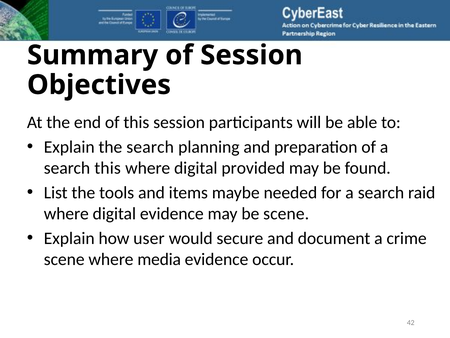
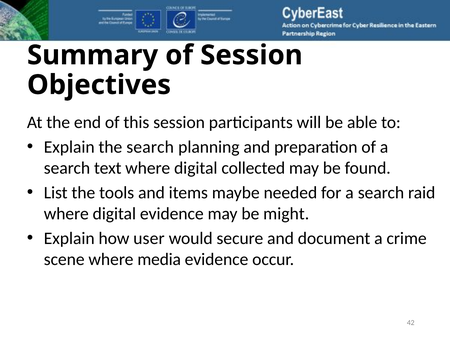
search this: this -> text
provided: provided -> collected
be scene: scene -> might
